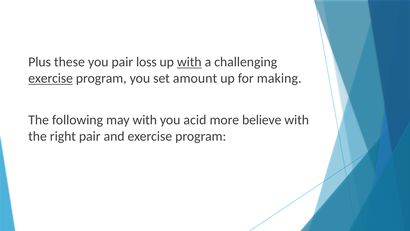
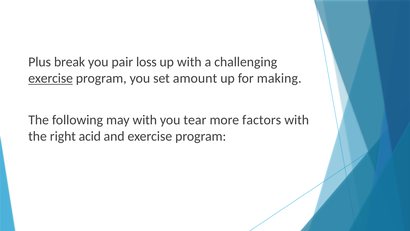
these: these -> break
with at (189, 62) underline: present -> none
acid: acid -> tear
believe: believe -> factors
right pair: pair -> acid
